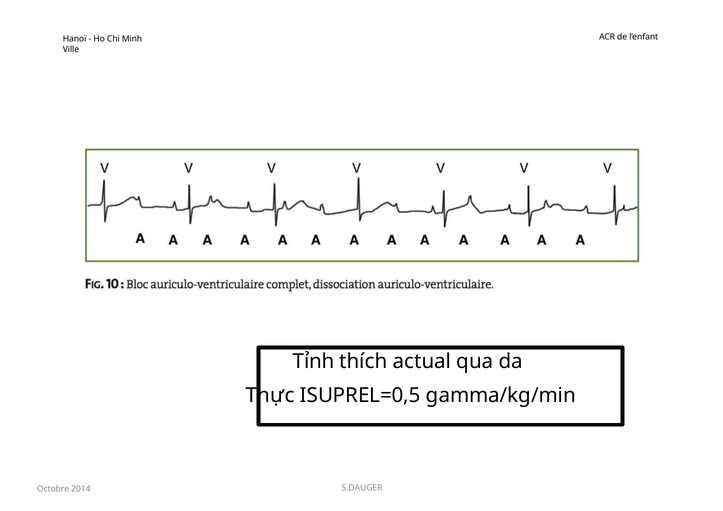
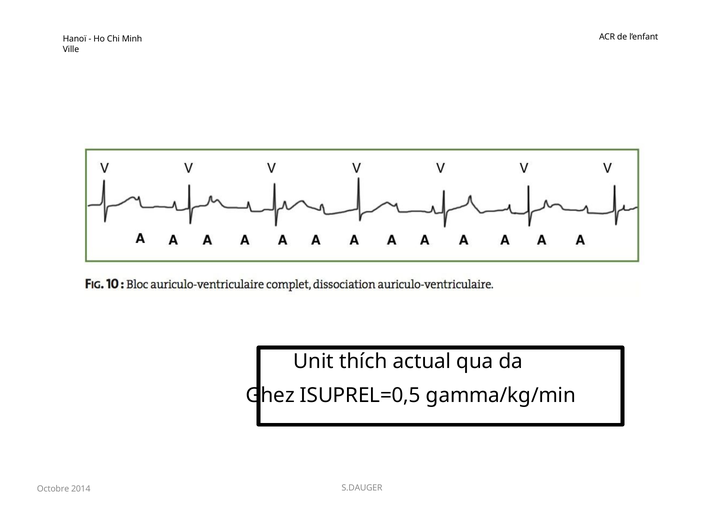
Tỉnh: Tỉnh -> Unit
Thực: Thực -> Ghez
